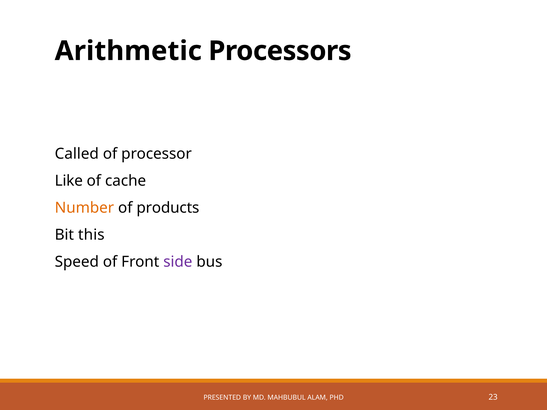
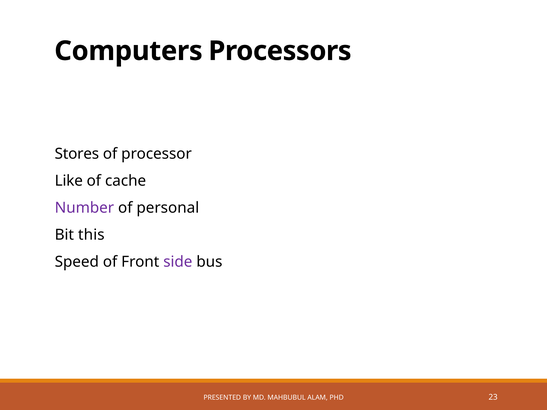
Arithmetic: Arithmetic -> Computers
Called: Called -> Stores
Number colour: orange -> purple
products: products -> personal
